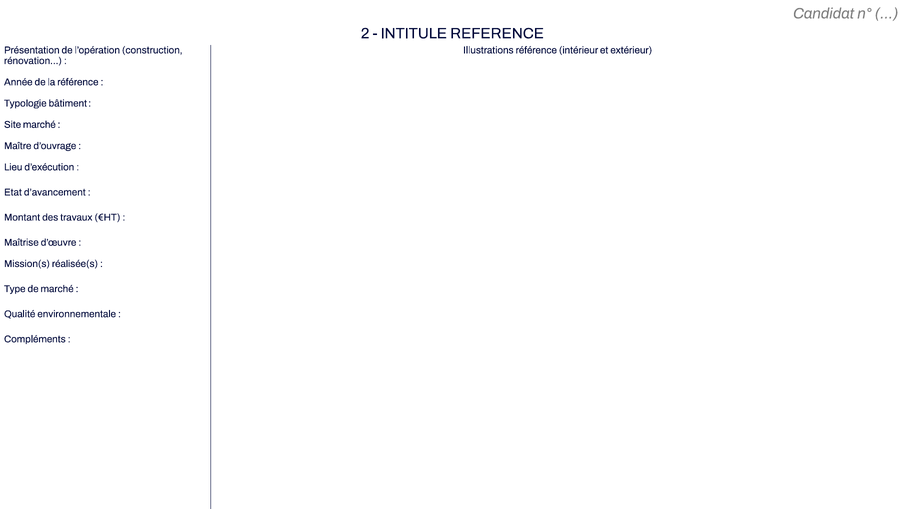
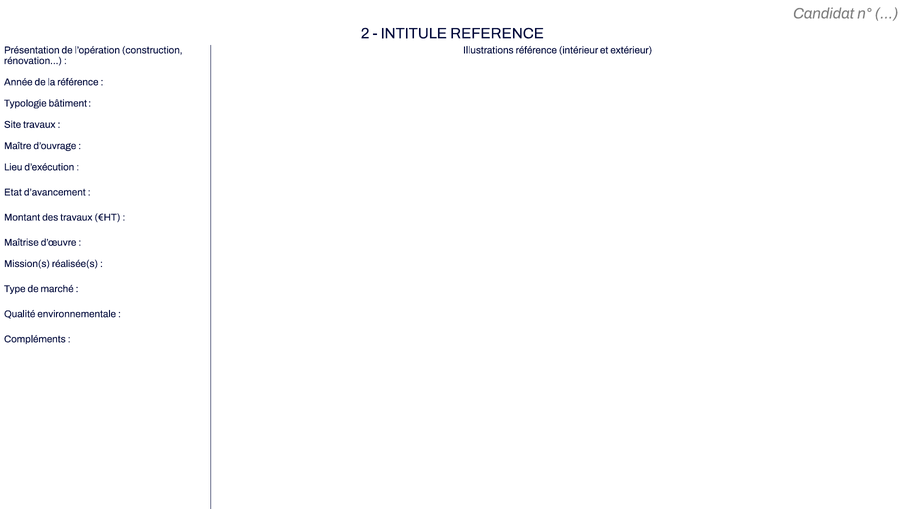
Site marché: marché -> travaux
